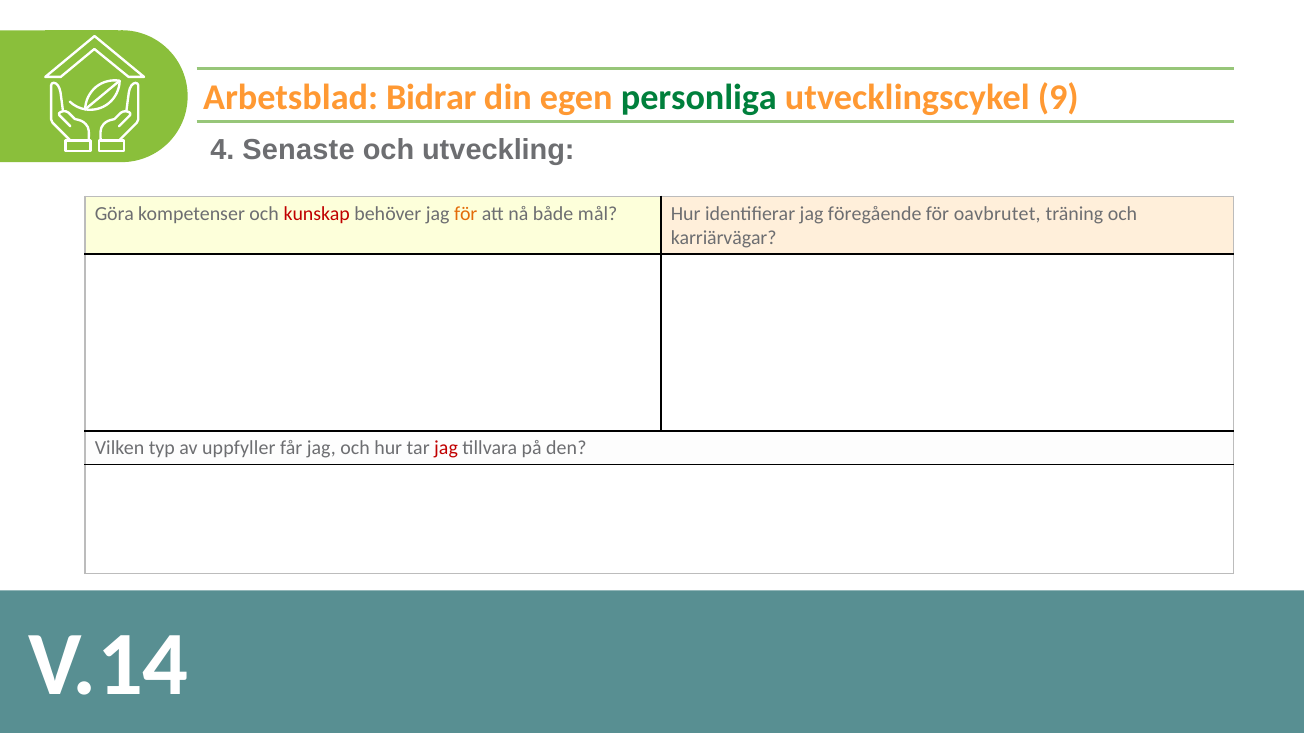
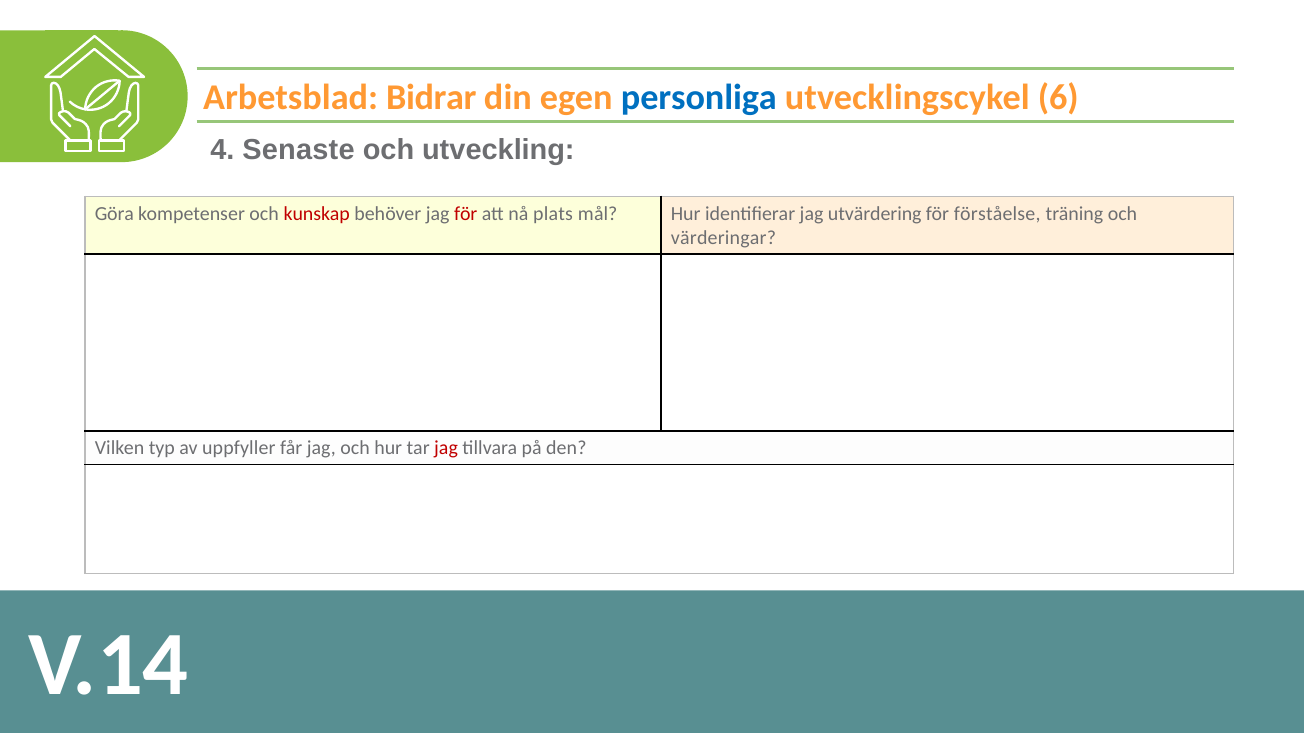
personliga colour: green -> blue
9: 9 -> 6
för at (466, 214) colour: orange -> red
både: både -> plats
föregående: föregående -> utvärdering
oavbrutet: oavbrutet -> förståelse
karriärvägar: karriärvägar -> värderingar
